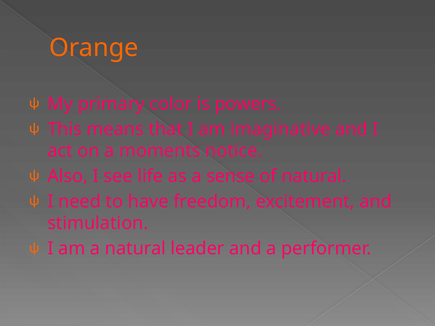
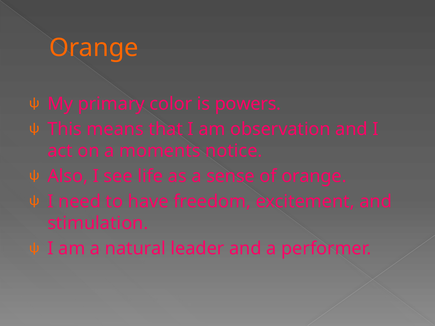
imaginative: imaginative -> observation
of natural: natural -> orange
